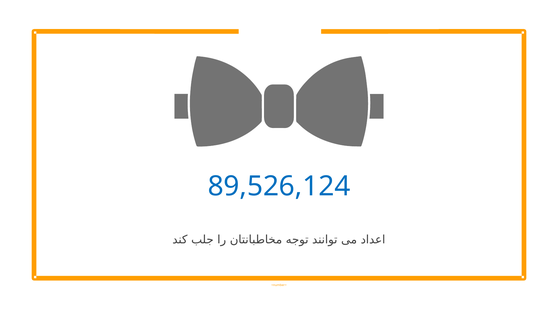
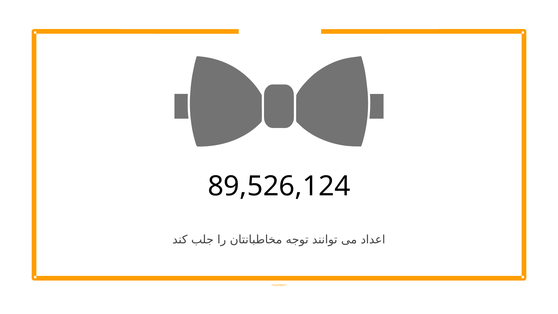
89,526,124 colour: blue -> black
